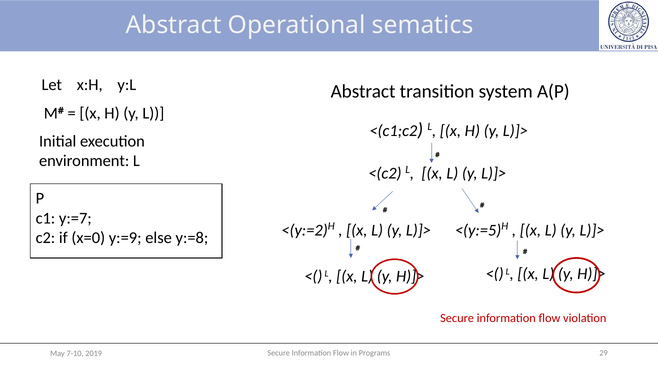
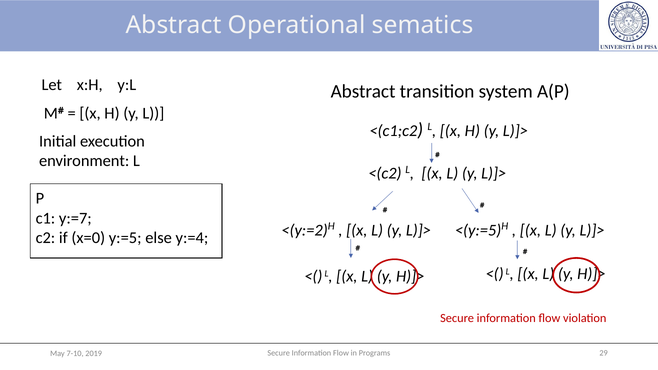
y:=9: y:=9 -> y:=5
y:=8: y:=8 -> y:=4
